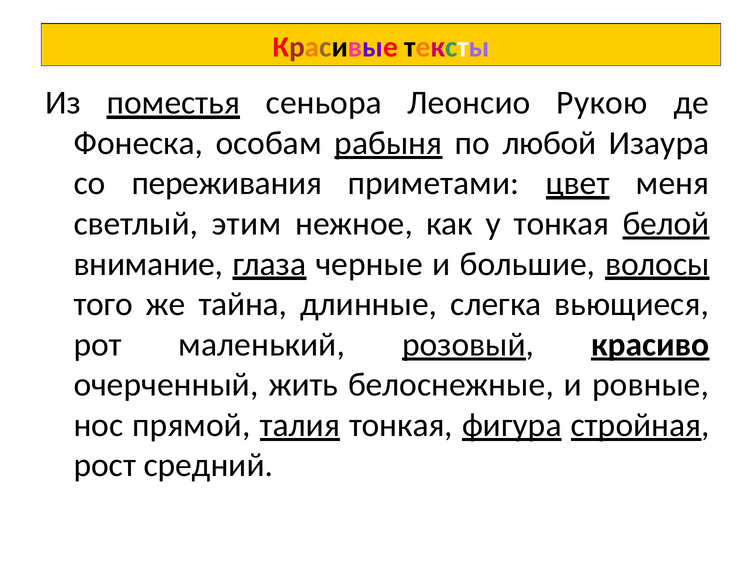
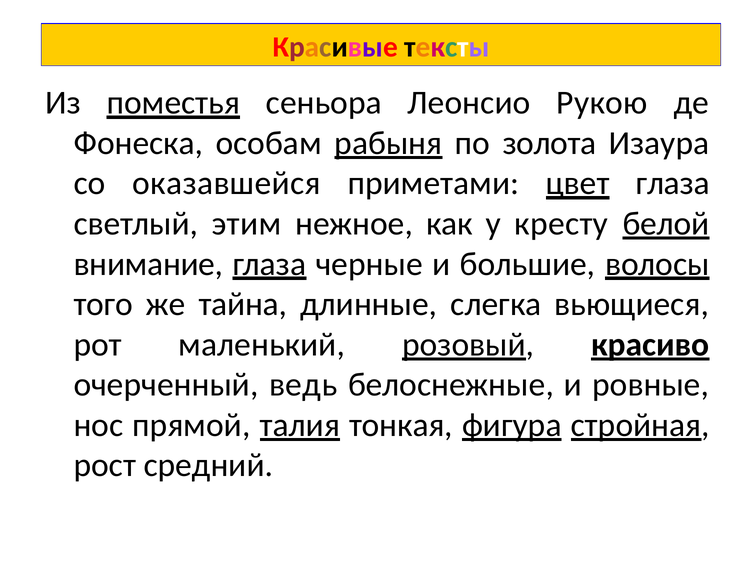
любой: любой -> золота
переживания: переживания -> оказавшейся
меня at (673, 184): меня -> глаза
у тонкая: тонкая -> кресту
жить: жить -> ведь
